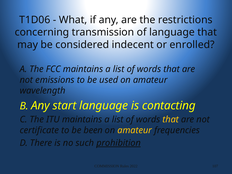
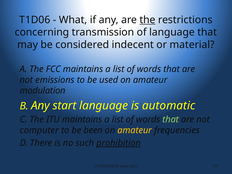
the at (148, 20) underline: none -> present
enrolled: enrolled -> material
wavelength: wavelength -> modulation
contacting: contacting -> automatic
that at (171, 120) colour: yellow -> light green
certificate: certificate -> computer
